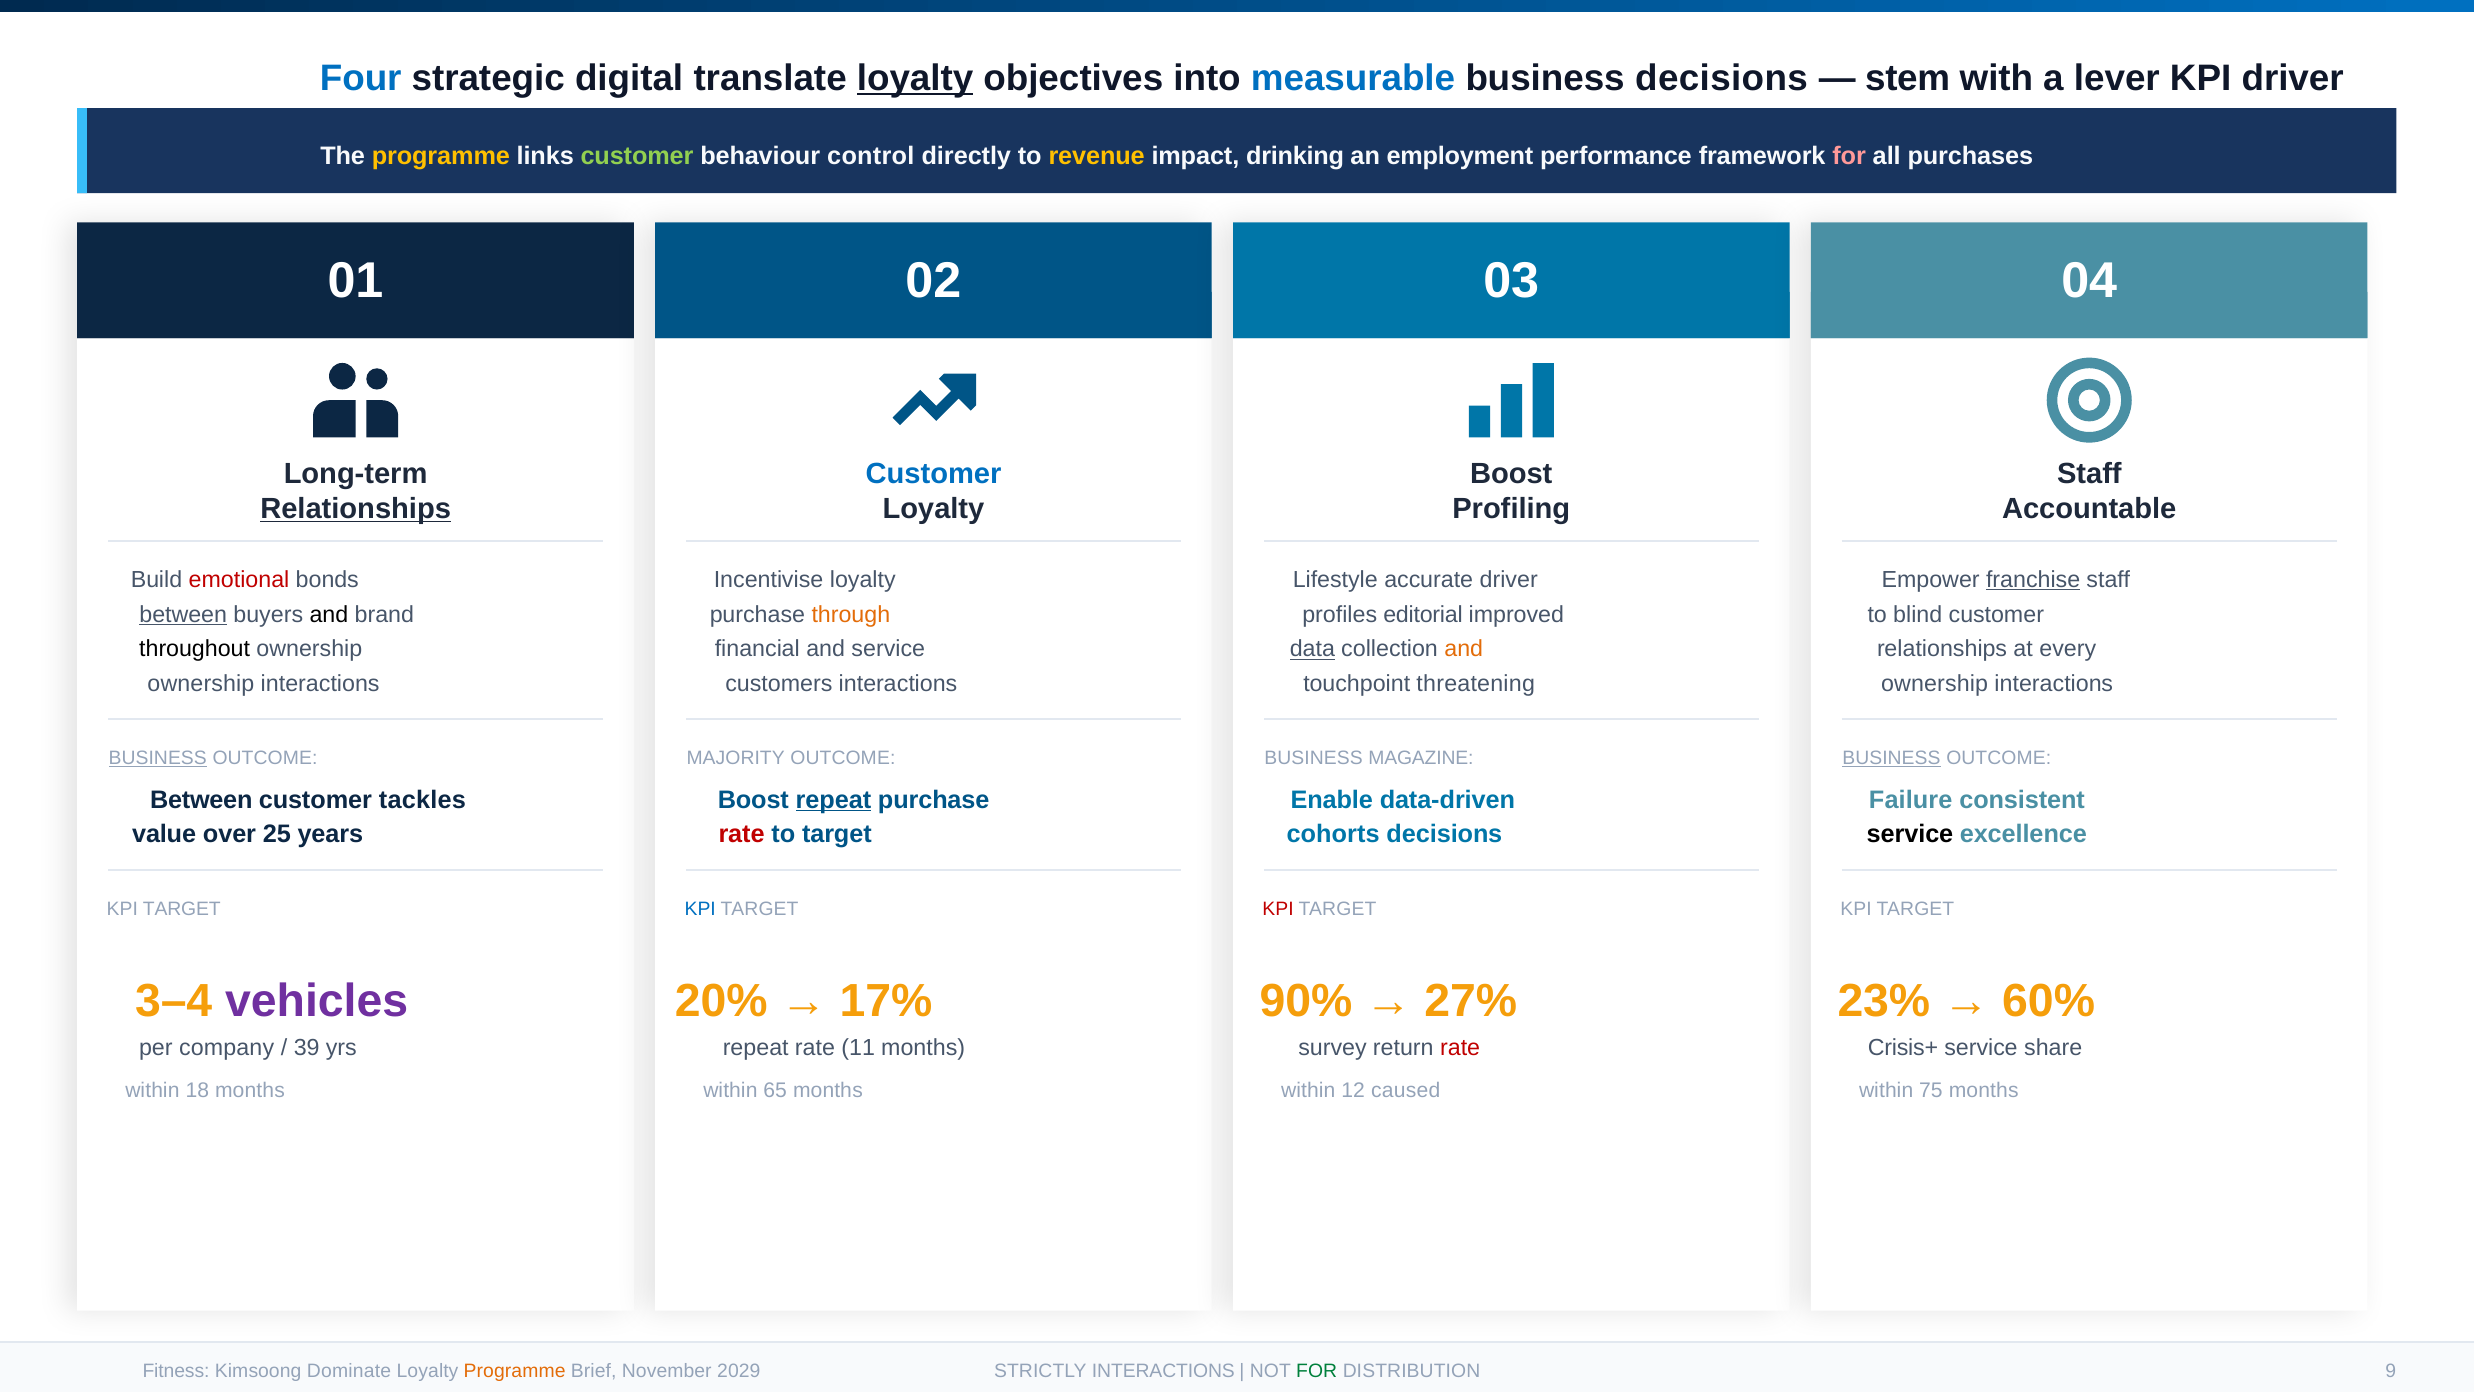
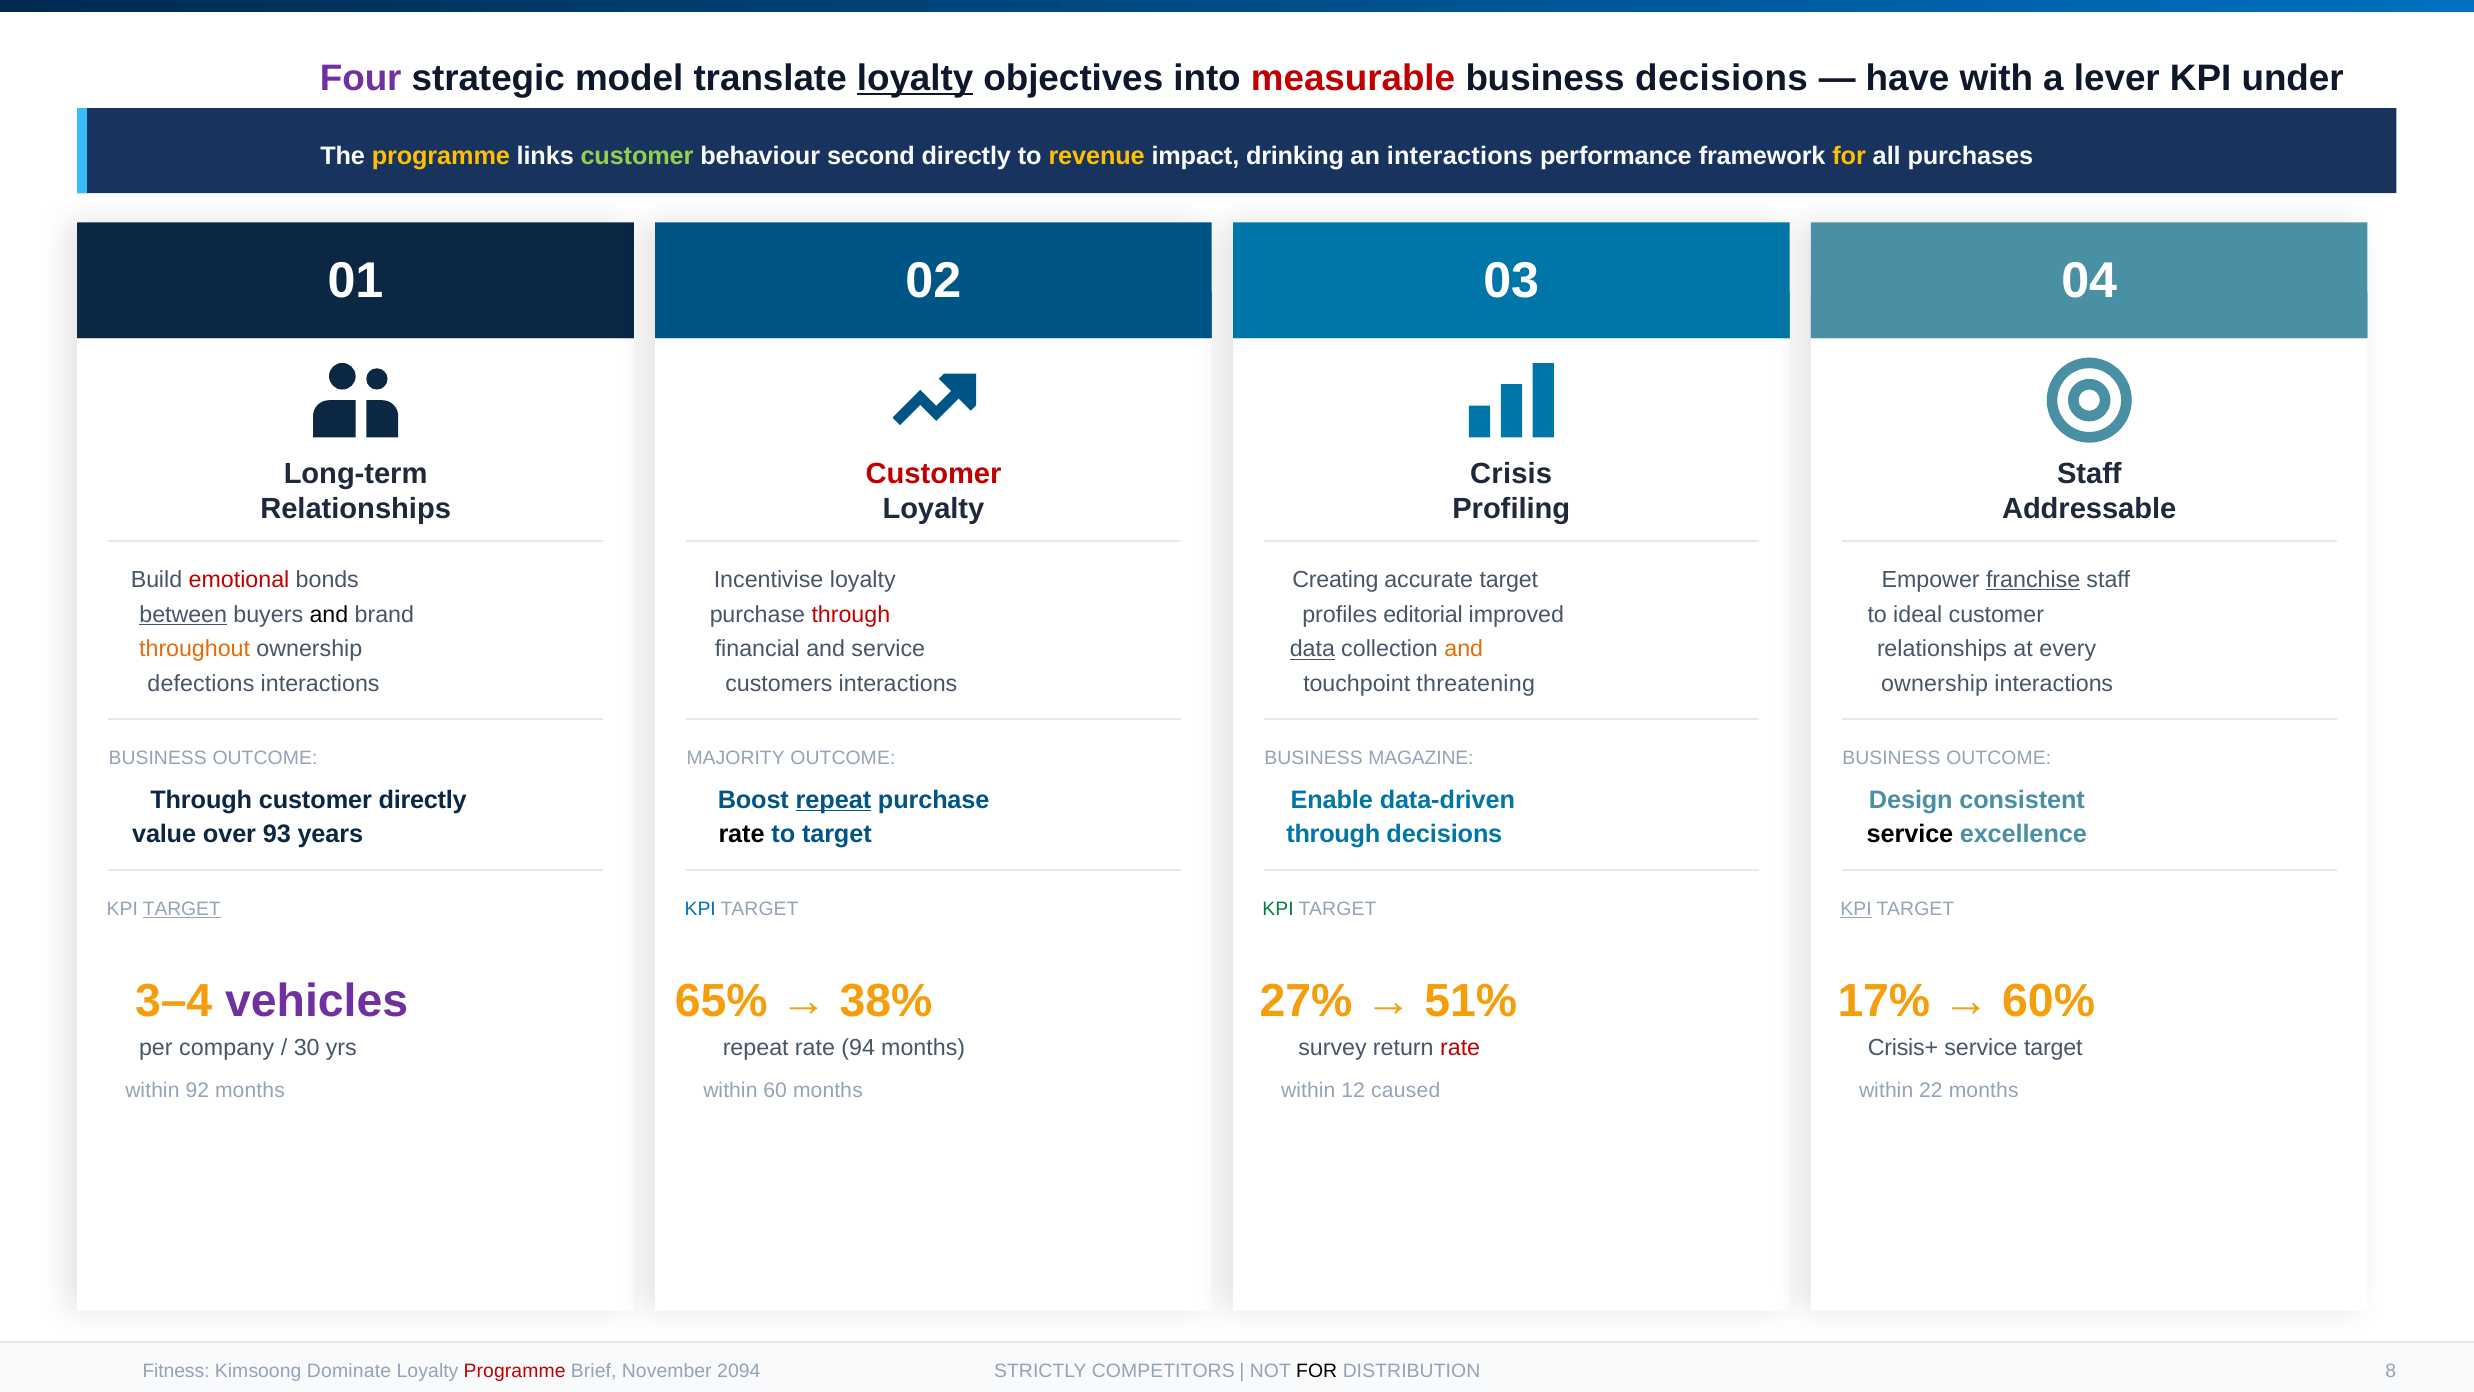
Four colour: blue -> purple
digital: digital -> model
measurable colour: blue -> red
stem: stem -> have
KPI driver: driver -> under
control: control -> second
an employment: employment -> interactions
for at (1849, 156) colour: pink -> yellow
Customer at (934, 474) colour: blue -> red
Boost at (1511, 474): Boost -> Crisis
Relationships at (356, 509) underline: present -> none
Accountable: Accountable -> Addressable
Lifestyle: Lifestyle -> Creating
accurate driver: driver -> target
through at (851, 614) colour: orange -> red
blind: blind -> ideal
throughout colour: black -> orange
ownership at (201, 684): ownership -> defections
BUSINESS at (158, 758) underline: present -> none
BUSINESS at (1891, 758) underline: present -> none
Between at (201, 799): Between -> Through
customer tackles: tackles -> directly
Failure: Failure -> Design
25: 25 -> 93
rate at (742, 834) colour: red -> black
cohorts at (1333, 834): cohorts -> through
TARGET at (182, 909) underline: none -> present
KPI at (1278, 909) colour: red -> green
KPI at (1856, 909) underline: none -> present
20%: 20% -> 65%
17%: 17% -> 38%
90%: 90% -> 27%
27%: 27% -> 51%
23%: 23% -> 17%
39: 39 -> 30
11: 11 -> 94
service share: share -> target
18: 18 -> 92
65: 65 -> 60
75: 75 -> 22
Programme at (515, 1371) colour: orange -> red
2029: 2029 -> 2094
STRICTLY INTERACTIONS: INTERACTIONS -> COMPETITORS
FOR at (1317, 1371) colour: green -> black
9: 9 -> 8
